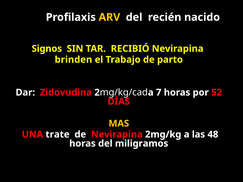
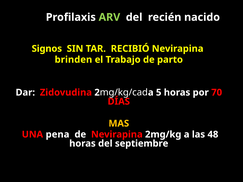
ARV colour: yellow -> light green
7: 7 -> 5
52: 52 -> 70
trate: trate -> pena
miligramos: miligramos -> septiembre
